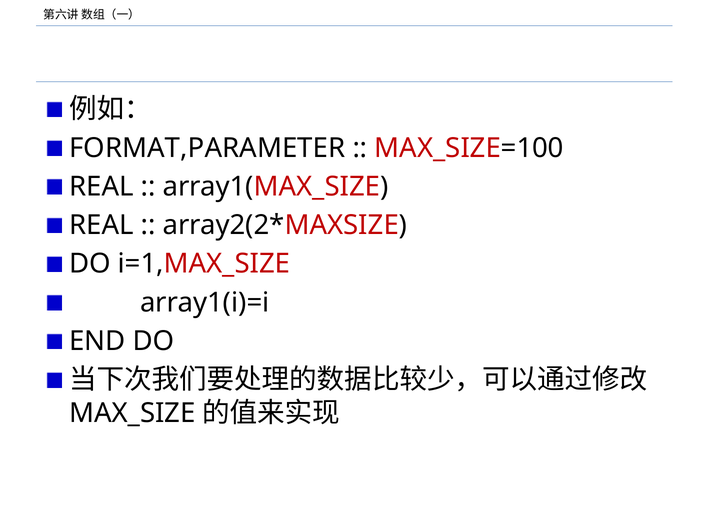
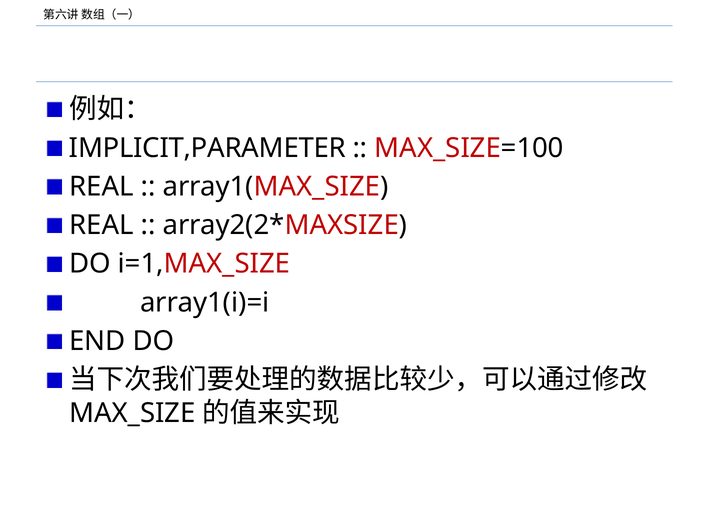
FORMAT,PARAMETER: FORMAT,PARAMETER -> IMPLICIT,PARAMETER
